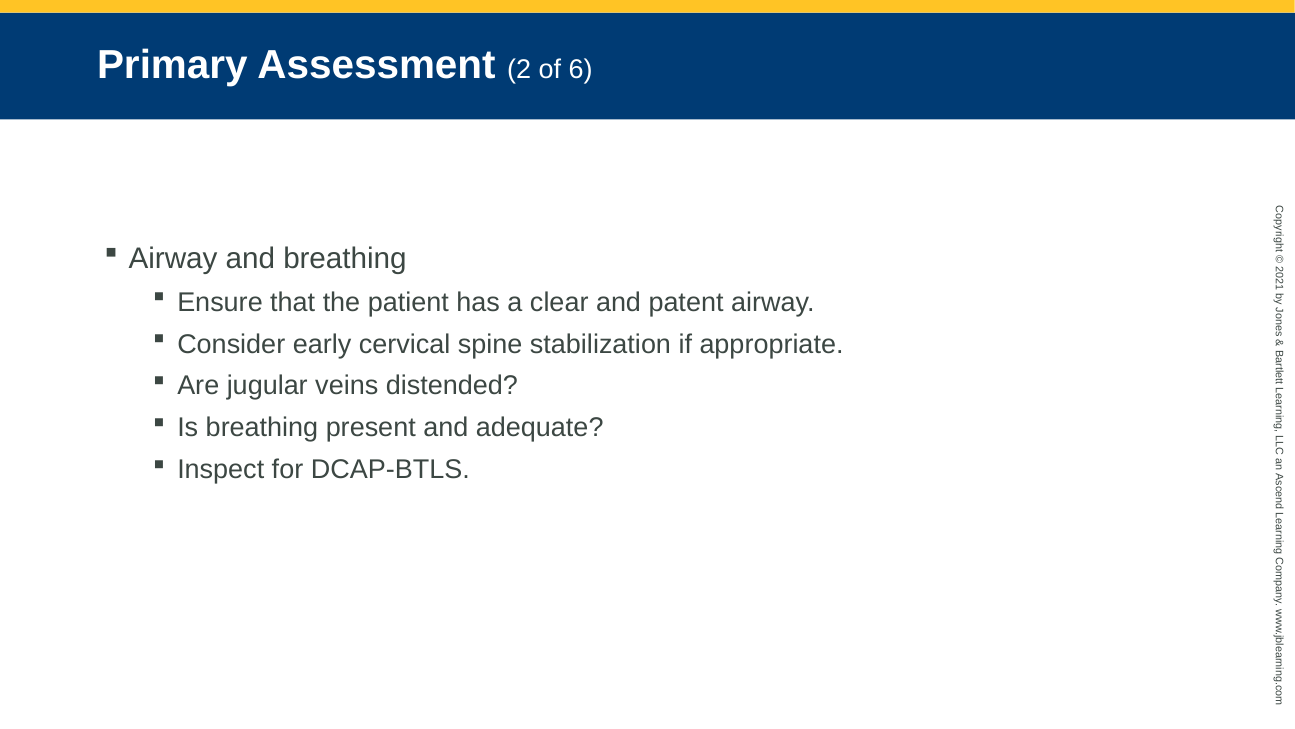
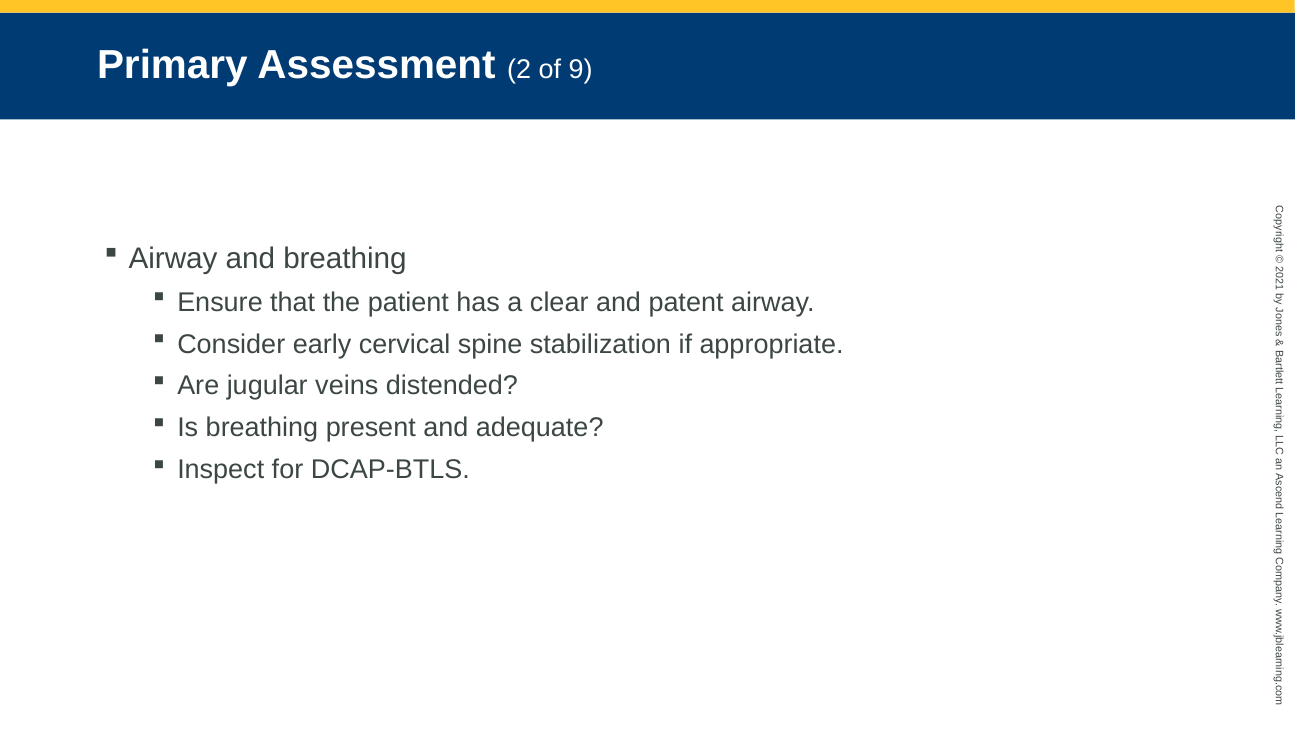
6: 6 -> 9
